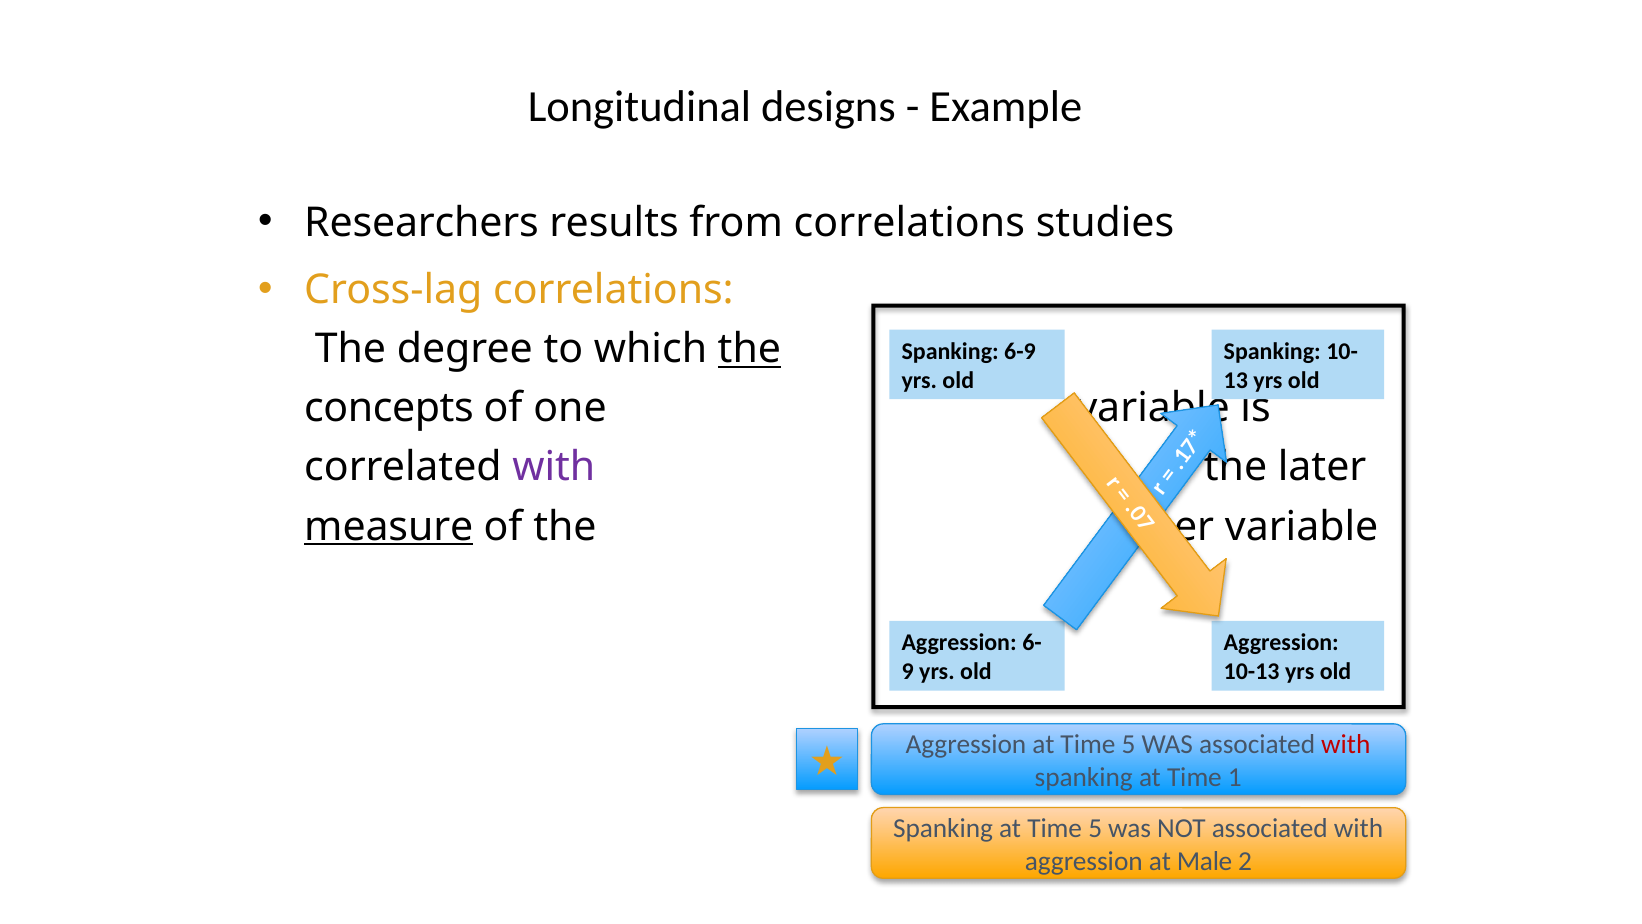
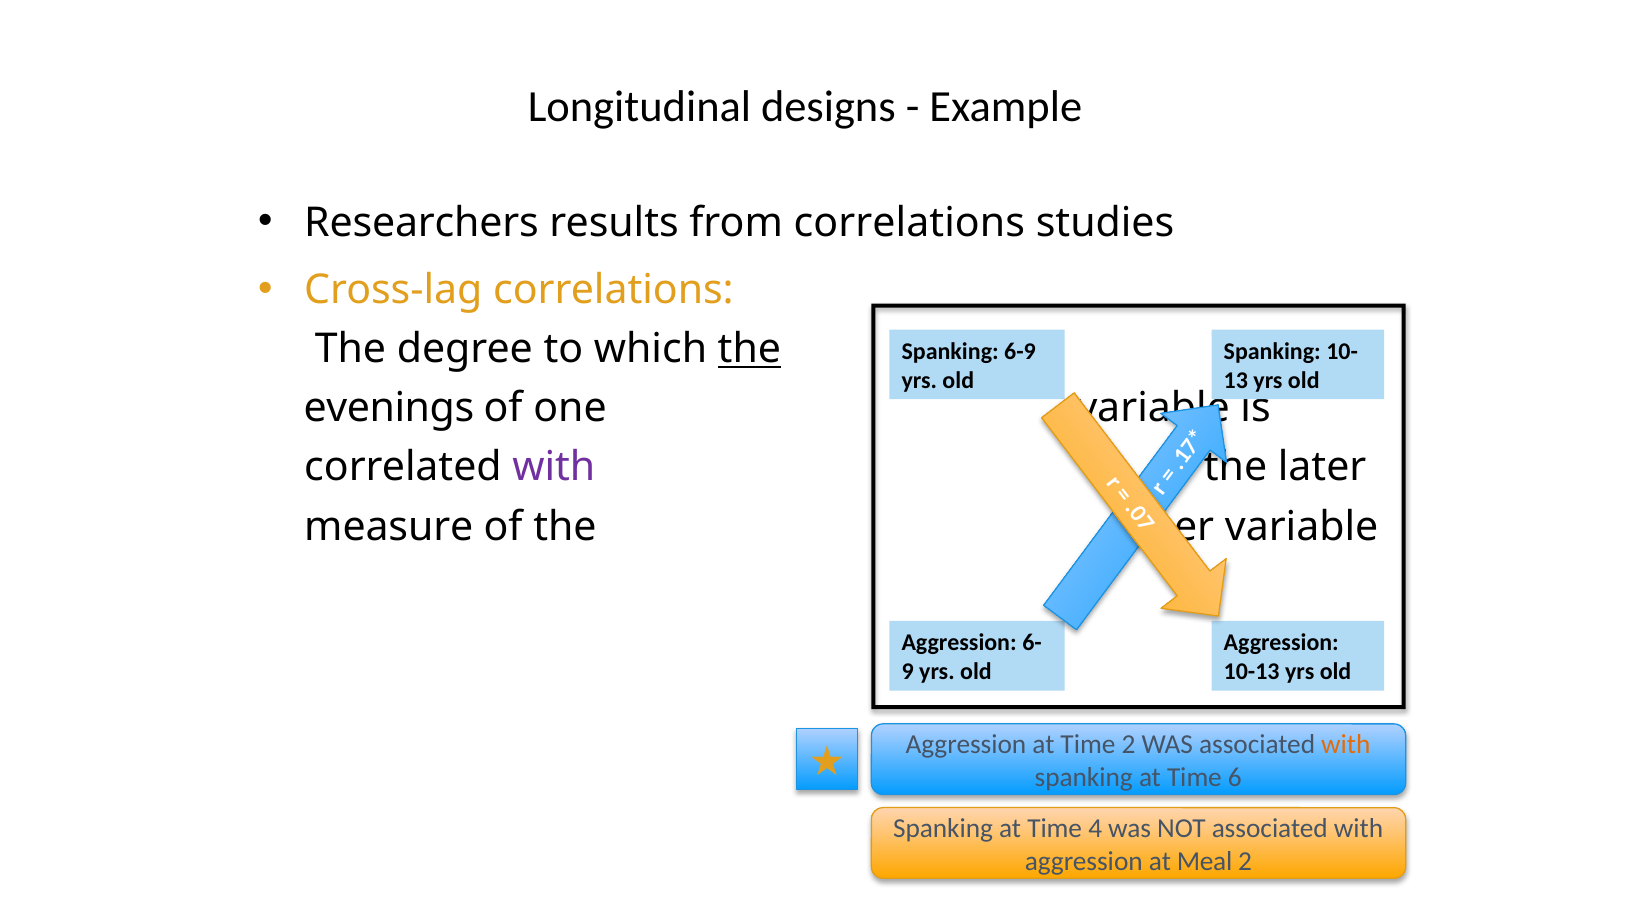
concepts: concepts -> evenings
measure underline: present -> none
Aggression at Time 5: 5 -> 2
with at (1346, 744) colour: red -> orange
Time 1: 1 -> 6
Spanking at Time 5: 5 -> 4
Male: Male -> Meal
